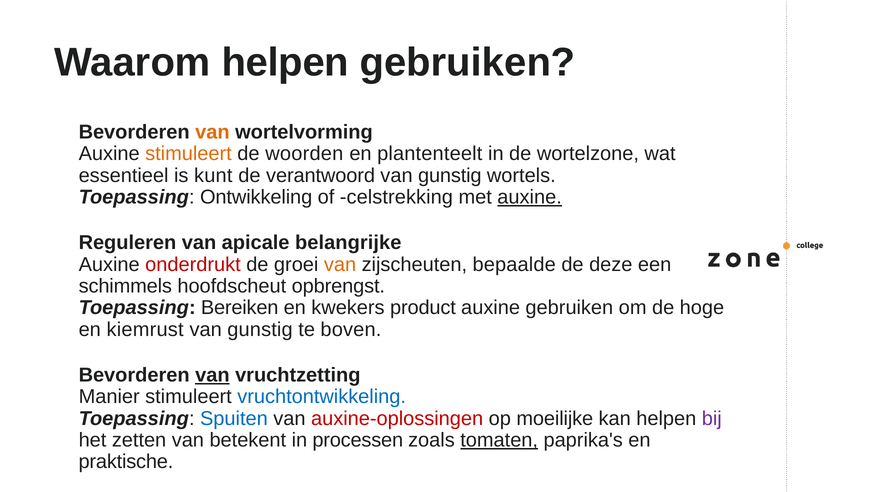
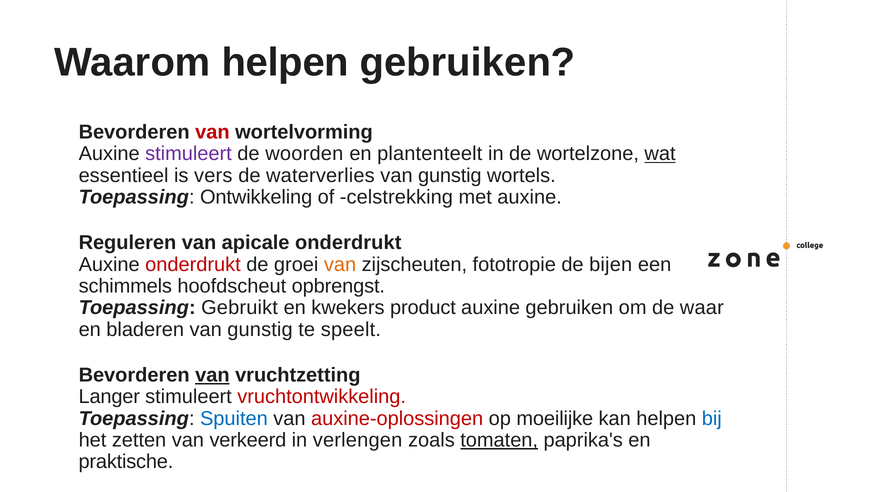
van at (212, 132) colour: orange -> red
stimuleert at (188, 154) colour: orange -> purple
wat underline: none -> present
kunt: kunt -> vers
verantwoord: verantwoord -> waterverlies
auxine at (530, 197) underline: present -> none
apicale belangrijke: belangrijke -> onderdrukt
bepaalde: bepaalde -> fototropie
deze: deze -> bijen
Bereiken: Bereiken -> Gebruikt
hoge: hoge -> waar
kiemrust: kiemrust -> bladeren
boven: boven -> speelt
Manier: Manier -> Langer
vruchtontwikkeling colour: blue -> red
bij colour: purple -> blue
betekent: betekent -> verkeerd
processen: processen -> verlengen
